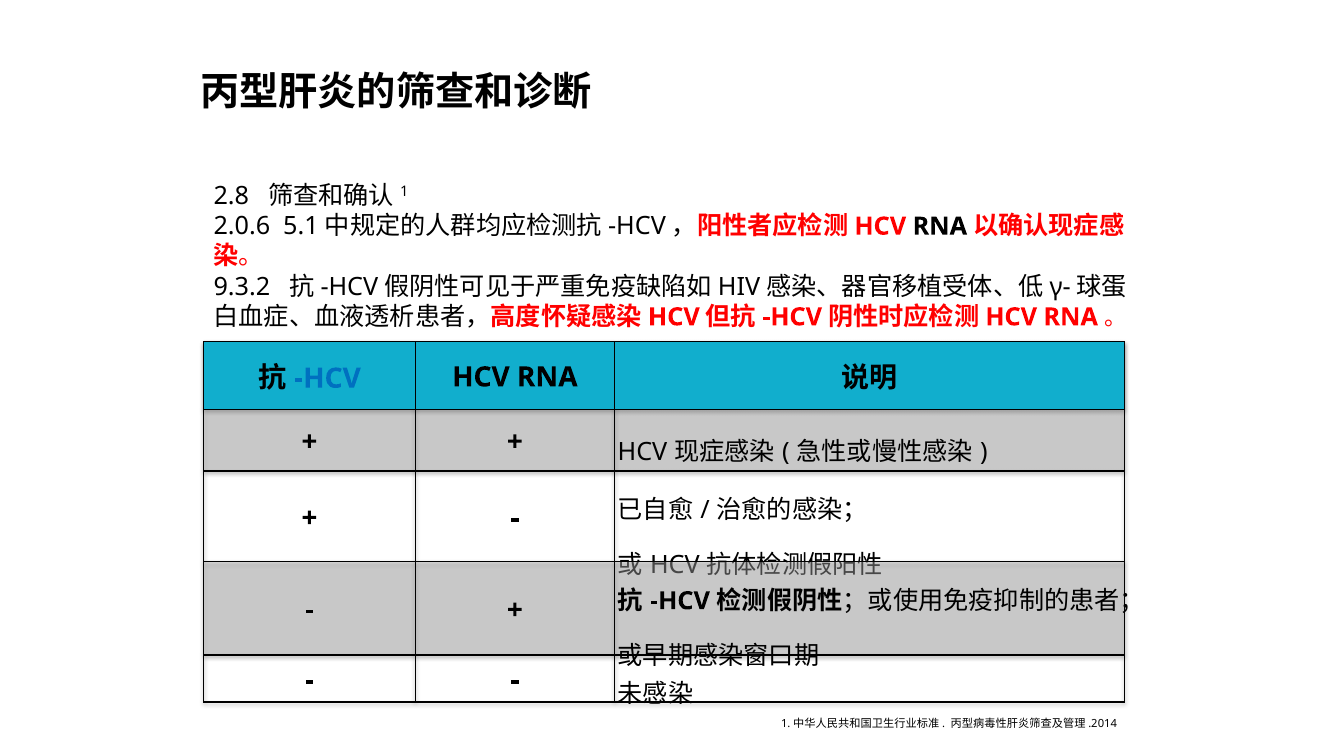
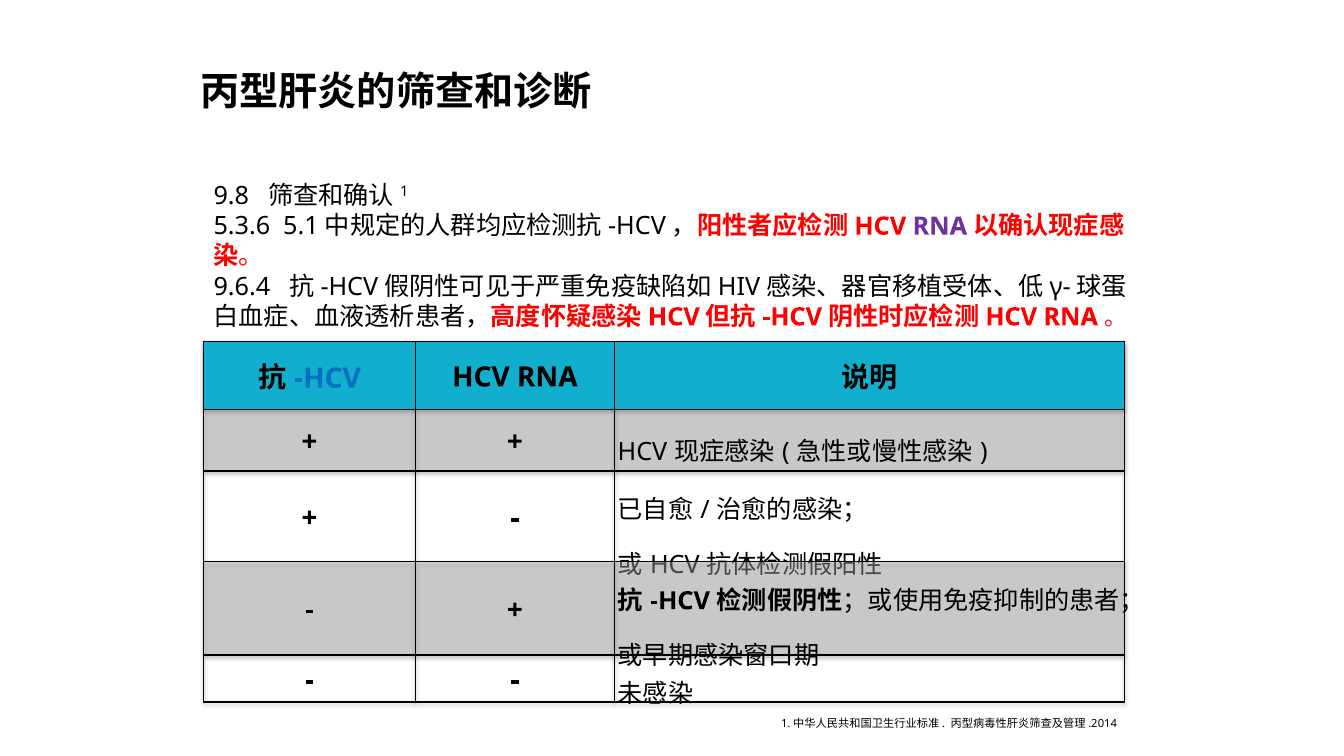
2.8: 2.8 -> 9.8
2.0.6: 2.0.6 -> 5.3.6
RNA at (940, 226) colour: black -> purple
9.3.2: 9.3.2 -> 9.6.4
